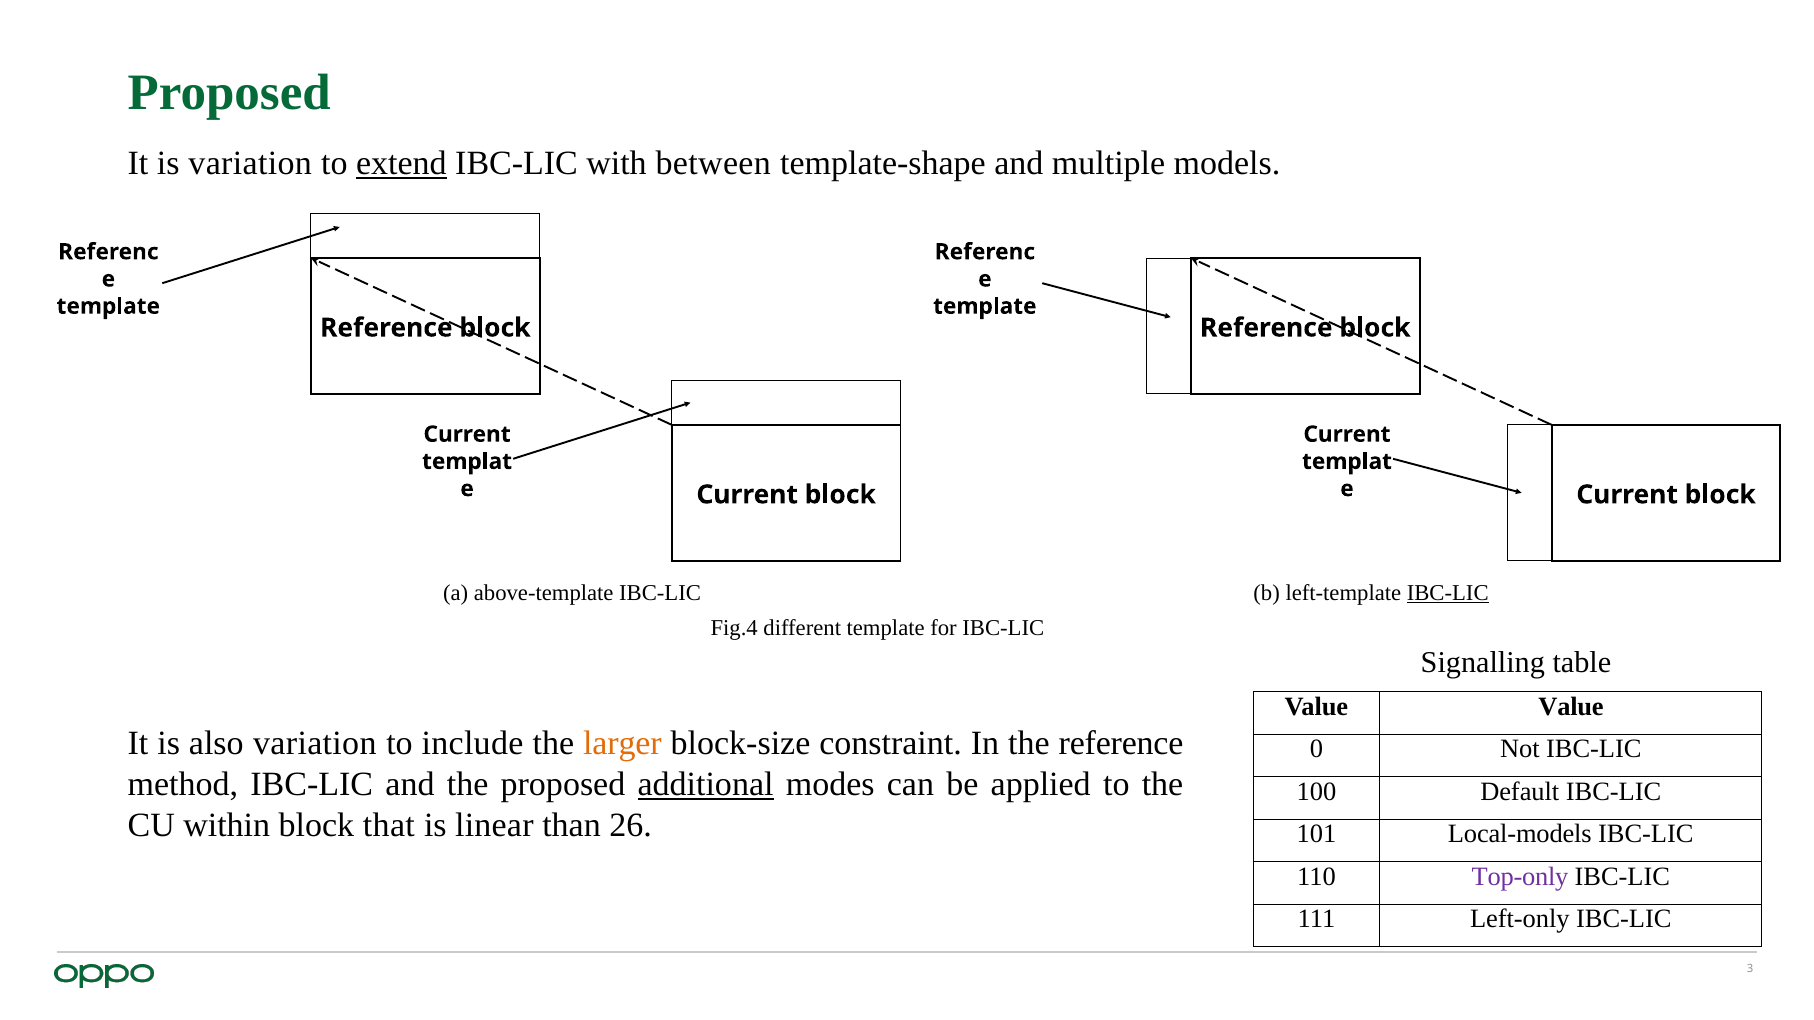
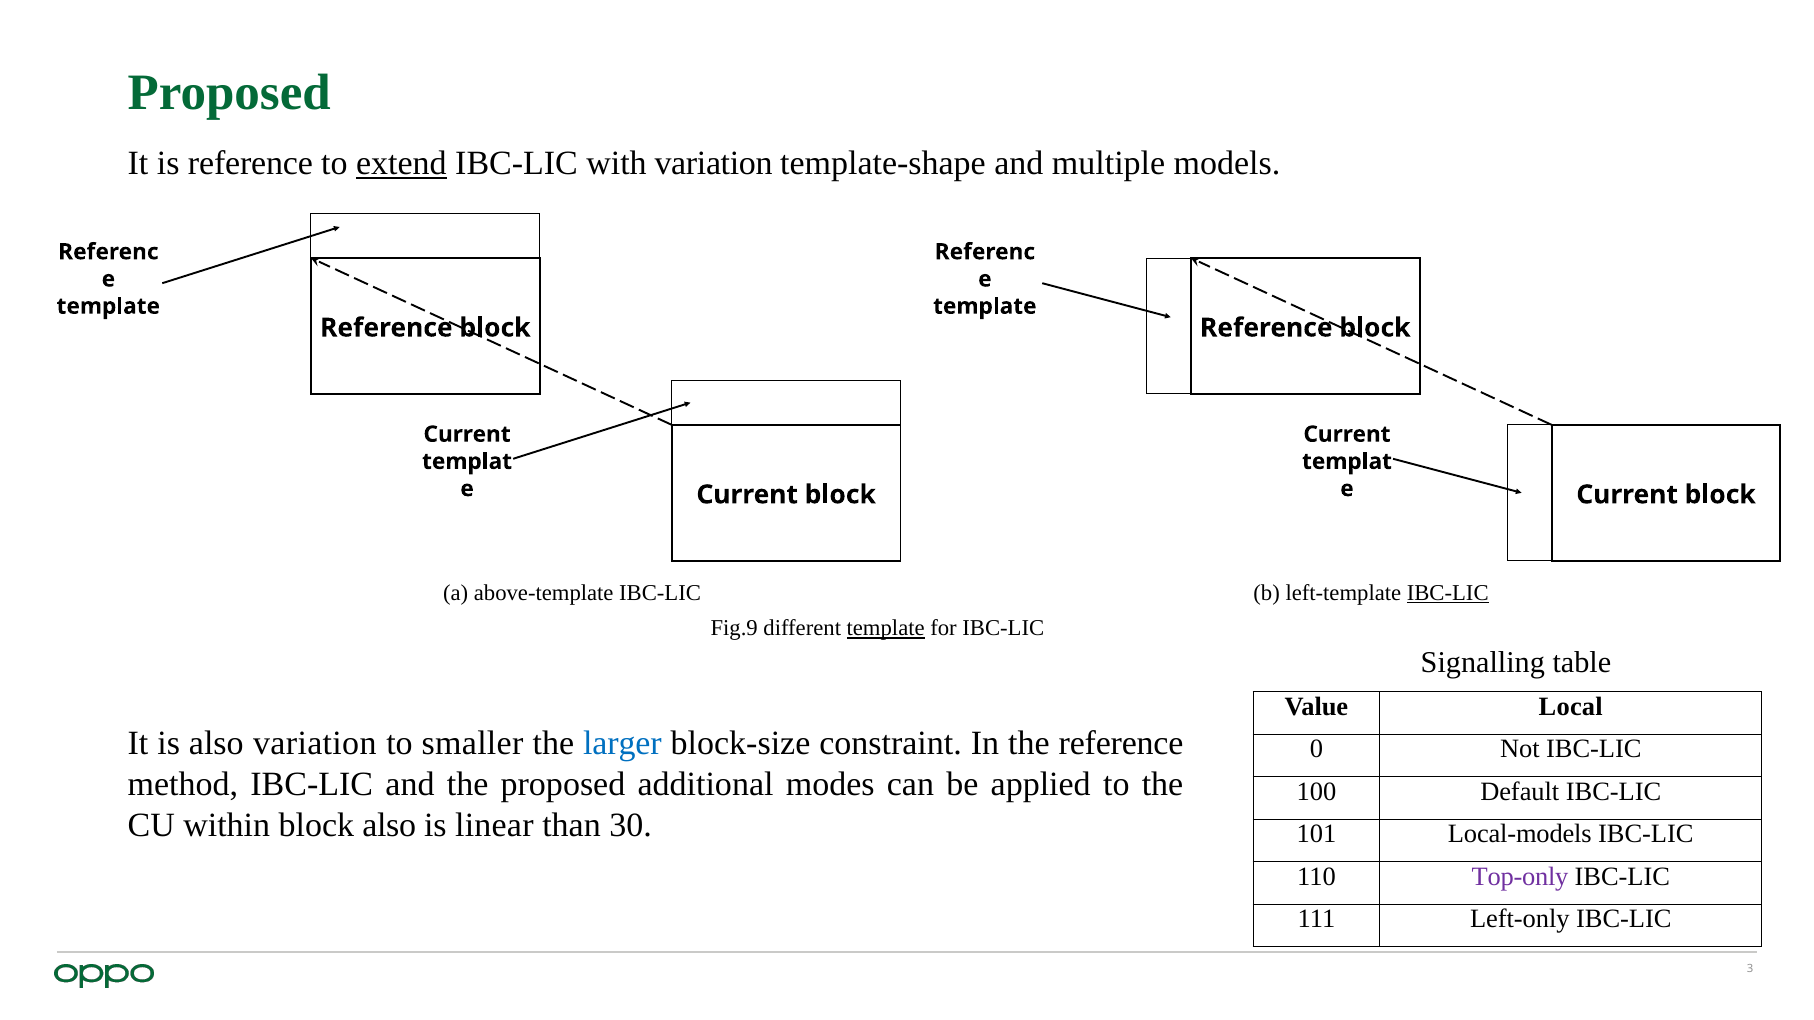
is variation: variation -> reference
with between: between -> variation
Fig.4: Fig.4 -> Fig.9
template at (886, 628) underline: none -> present
Value Value: Value -> Local
include: include -> smaller
larger colour: orange -> blue
additional underline: present -> none
block that: that -> also
26: 26 -> 30
